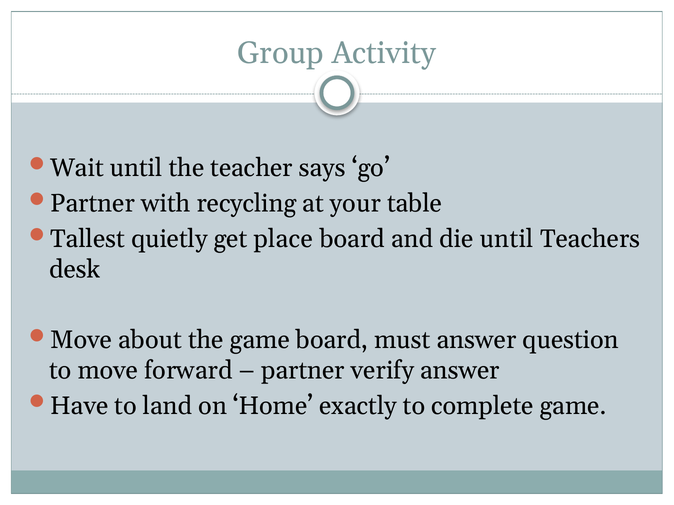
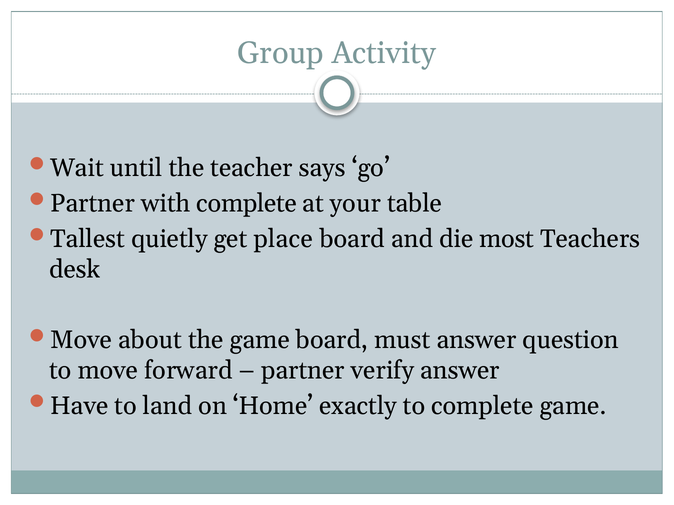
with recycling: recycling -> complete
die until: until -> most
